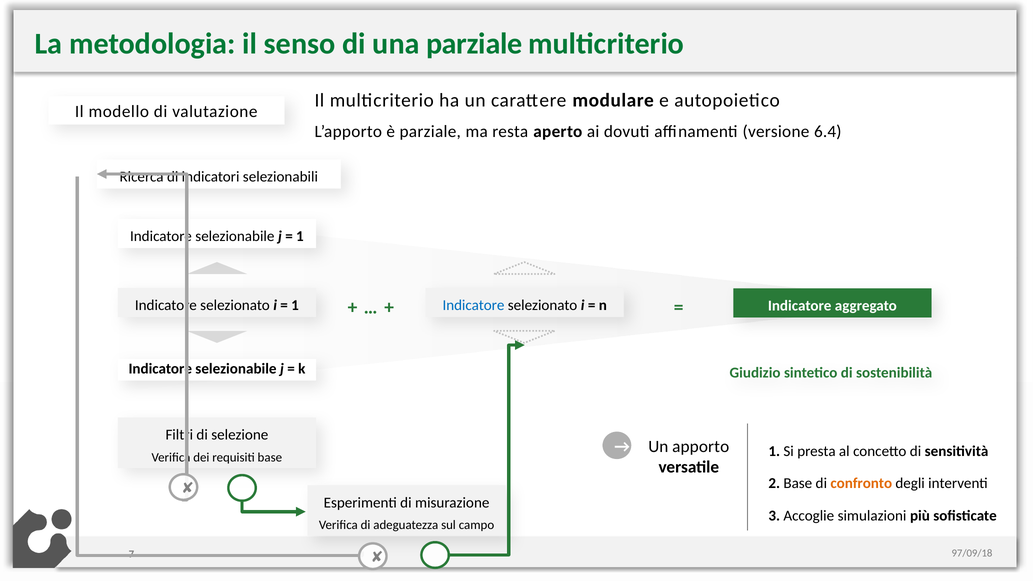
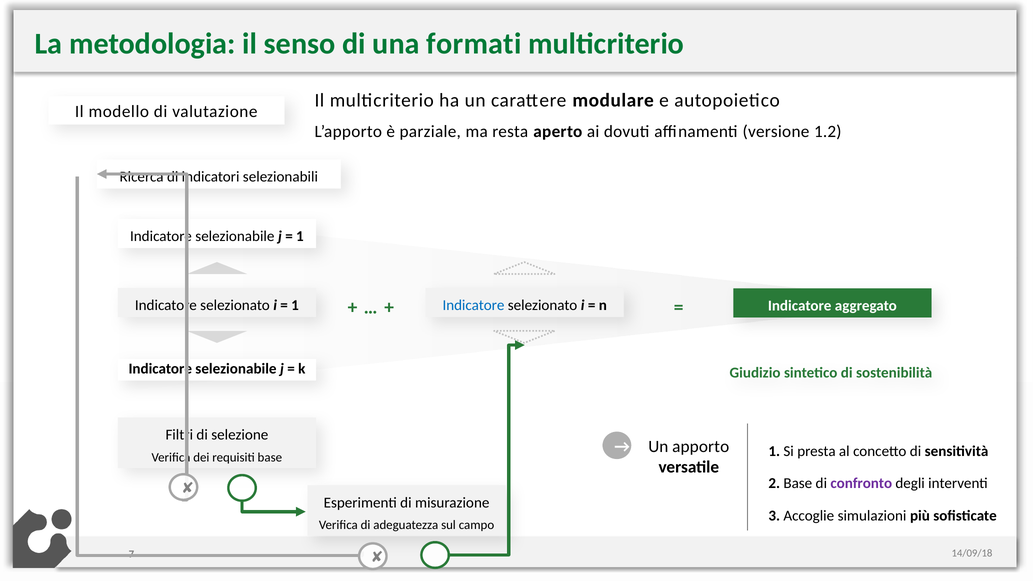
una parziale: parziale -> formati
6.4: 6.4 -> 1.2
confronto colour: orange -> purple
97/09/18: 97/09/18 -> 14/09/18
